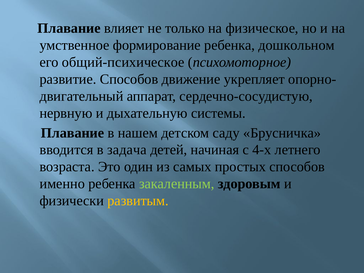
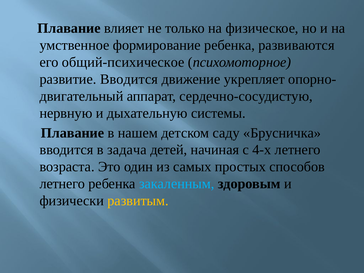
дошкольном: дошкольном -> развиваются
развитие Способов: Способов -> Вводится
именно at (62, 184): именно -> летнего
закаленным colour: light green -> light blue
